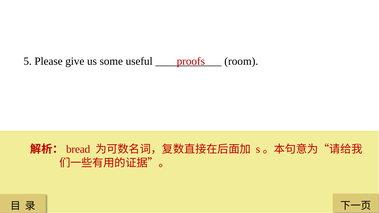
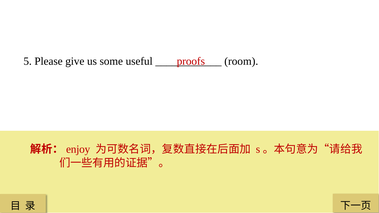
bread: bread -> enjoy
